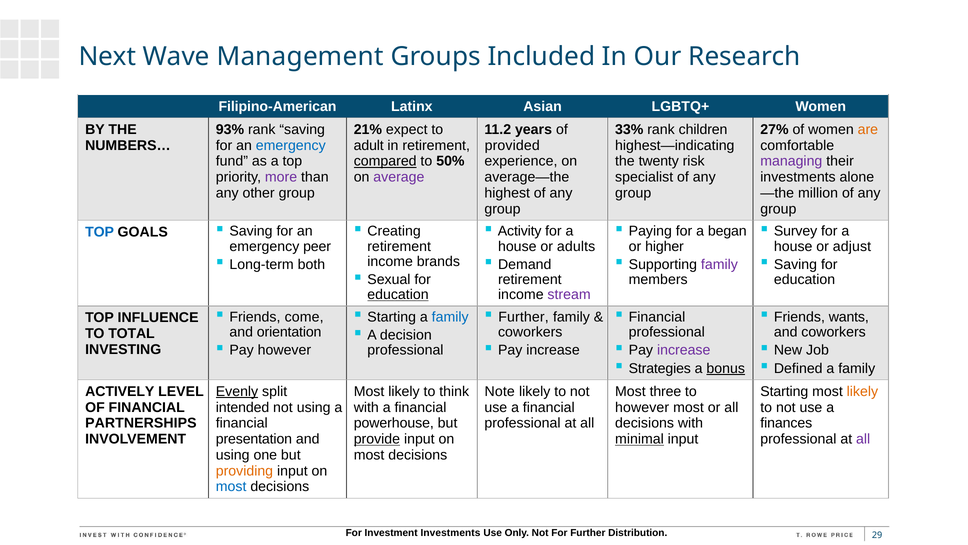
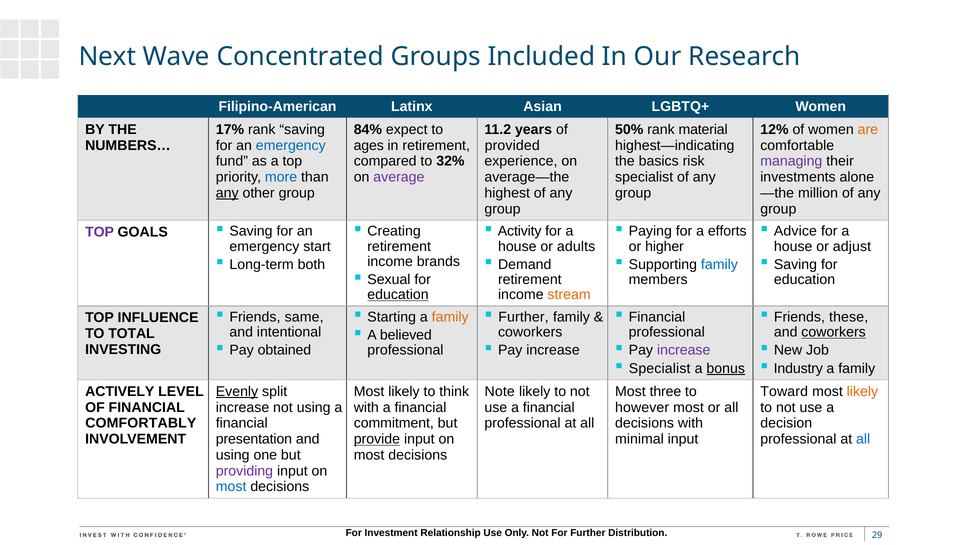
Management: Management -> Concentrated
93%: 93% -> 17%
21%: 21% -> 84%
33%: 33% -> 50%
children: children -> material
27%: 27% -> 12%
adult: adult -> ages
compared underline: present -> none
50%: 50% -> 32%
twenty: twenty -> basics
more colour: purple -> blue
any at (227, 193) underline: none -> present
began: began -> efforts
Survey: Survey -> Advice
TOP at (100, 232) colour: blue -> purple
peer: peer -> start
family at (719, 264) colour: purple -> blue
stream colour: purple -> orange
come: come -> same
family at (450, 317) colour: blue -> orange
wants: wants -> these
orientation: orientation -> intentional
coworkers at (834, 332) underline: none -> present
decision: decision -> believed
Pay however: however -> obtained
Strategies at (660, 368): Strategies -> Specialist
Defined: Defined -> Industry
Starting at (784, 391): Starting -> Toward
intended at (243, 407): intended -> increase
PARTNERSHIPS: PARTNERSHIPS -> COMFORTABLY
powerhouse: powerhouse -> commitment
finances: finances -> decision
minimal underline: present -> none
all at (863, 439) colour: purple -> blue
providing colour: orange -> purple
Investments at (451, 532): Investments -> Relationship
